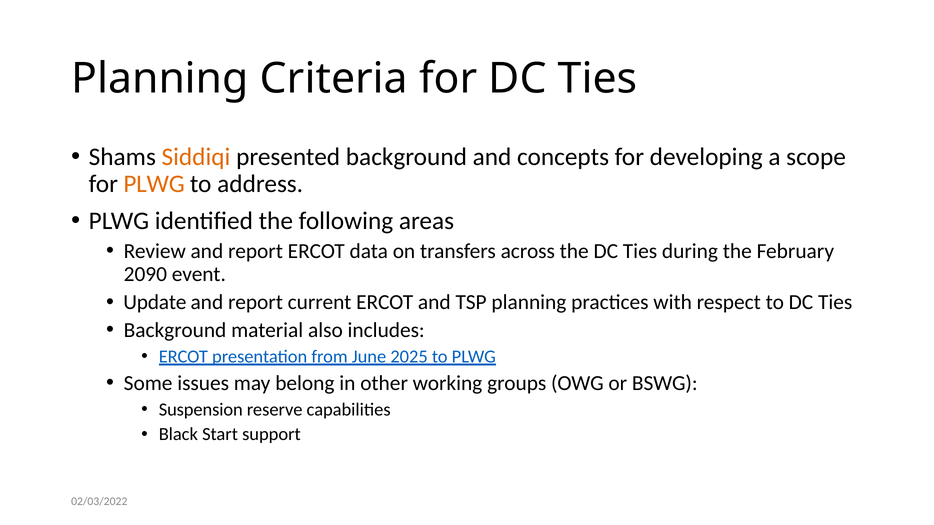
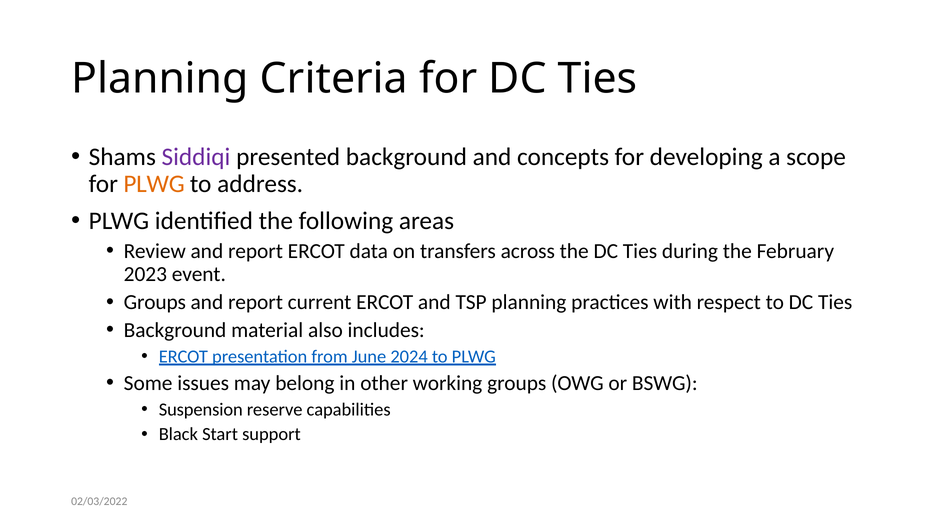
Siddiqi colour: orange -> purple
2090: 2090 -> 2023
Update at (155, 302): Update -> Groups
2025: 2025 -> 2024
